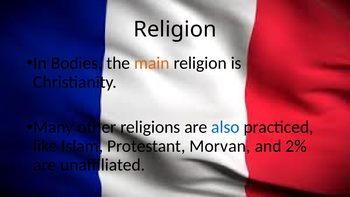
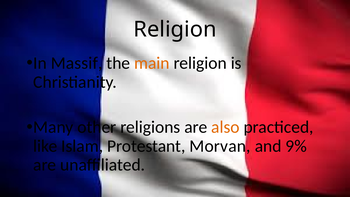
Bodies: Bodies -> Massif
also colour: blue -> orange
2%: 2% -> 9%
